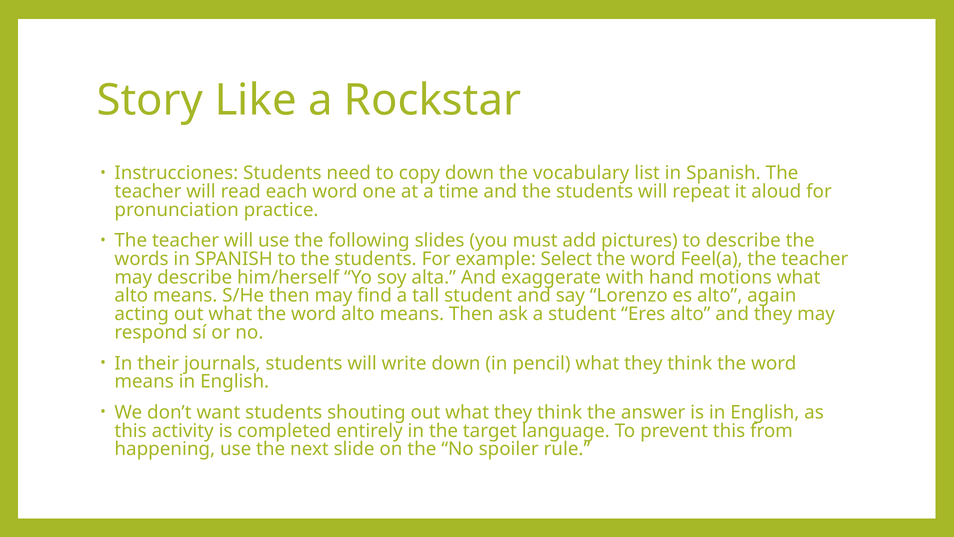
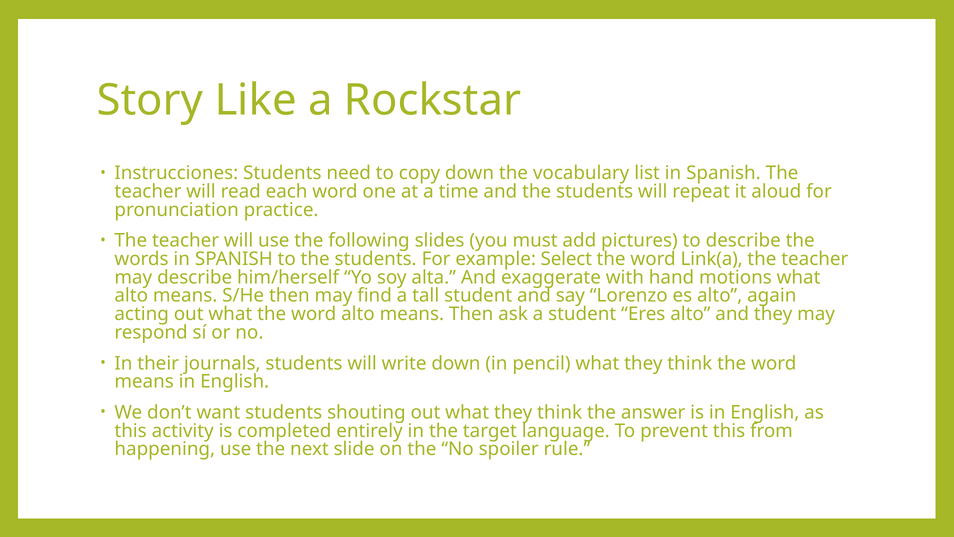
Feel(a: Feel(a -> Link(a
